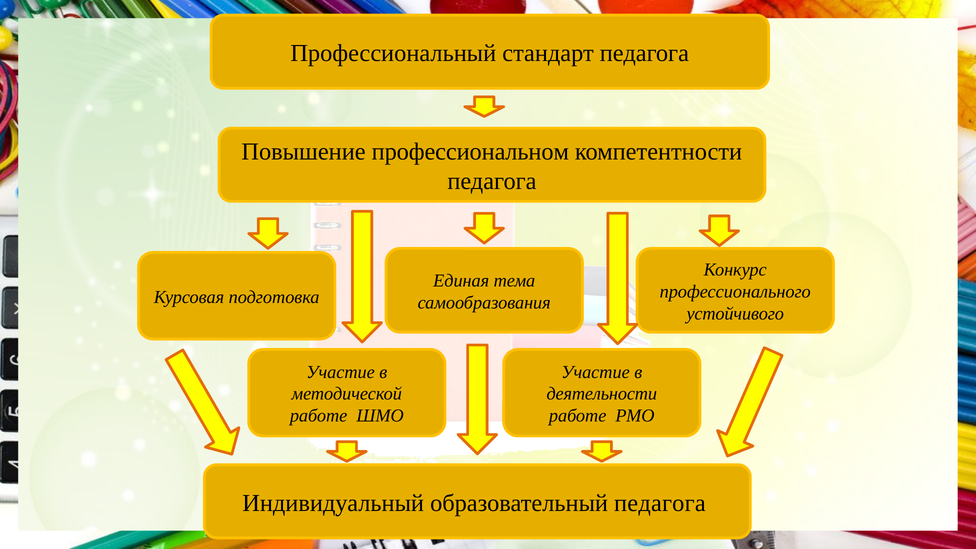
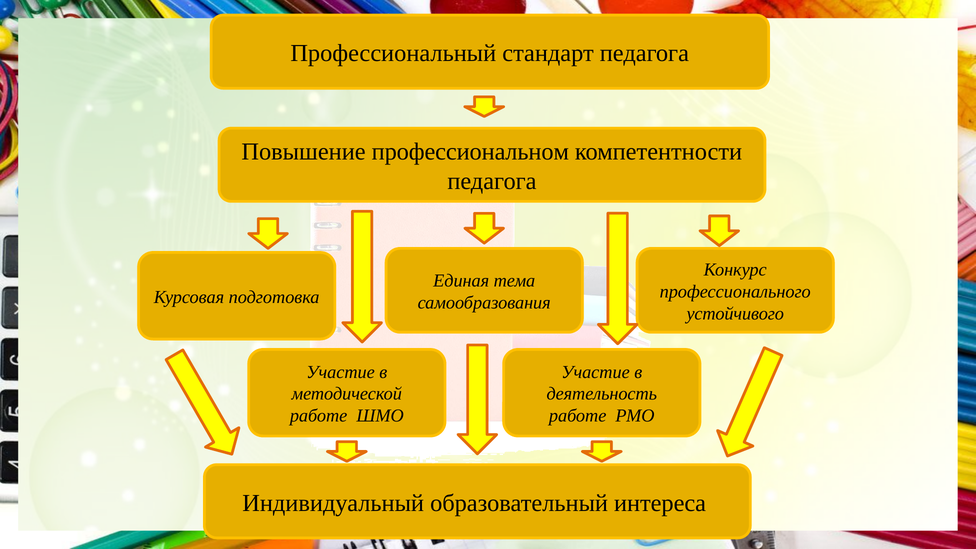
деятельности: деятельности -> деятельность
образовательный педагога: педагога -> интереса
